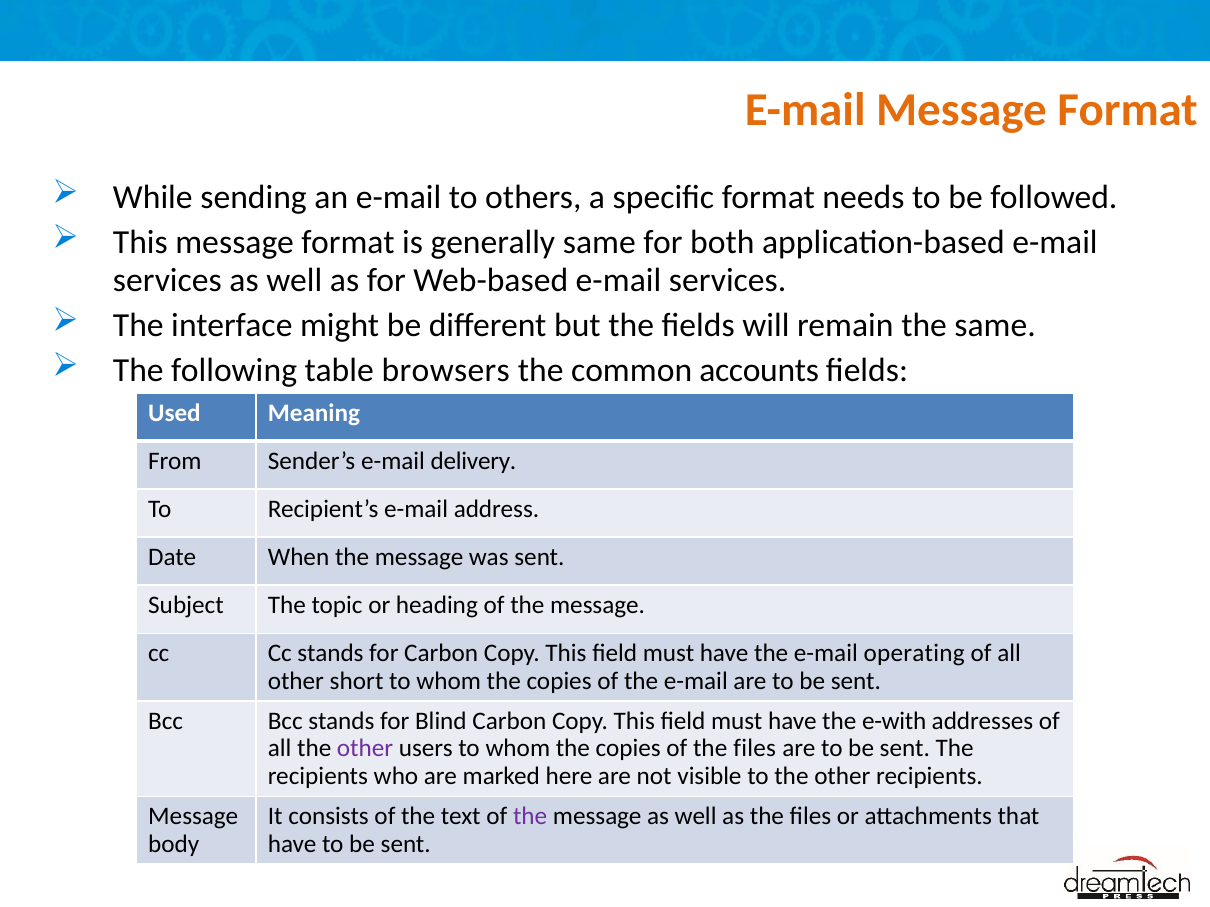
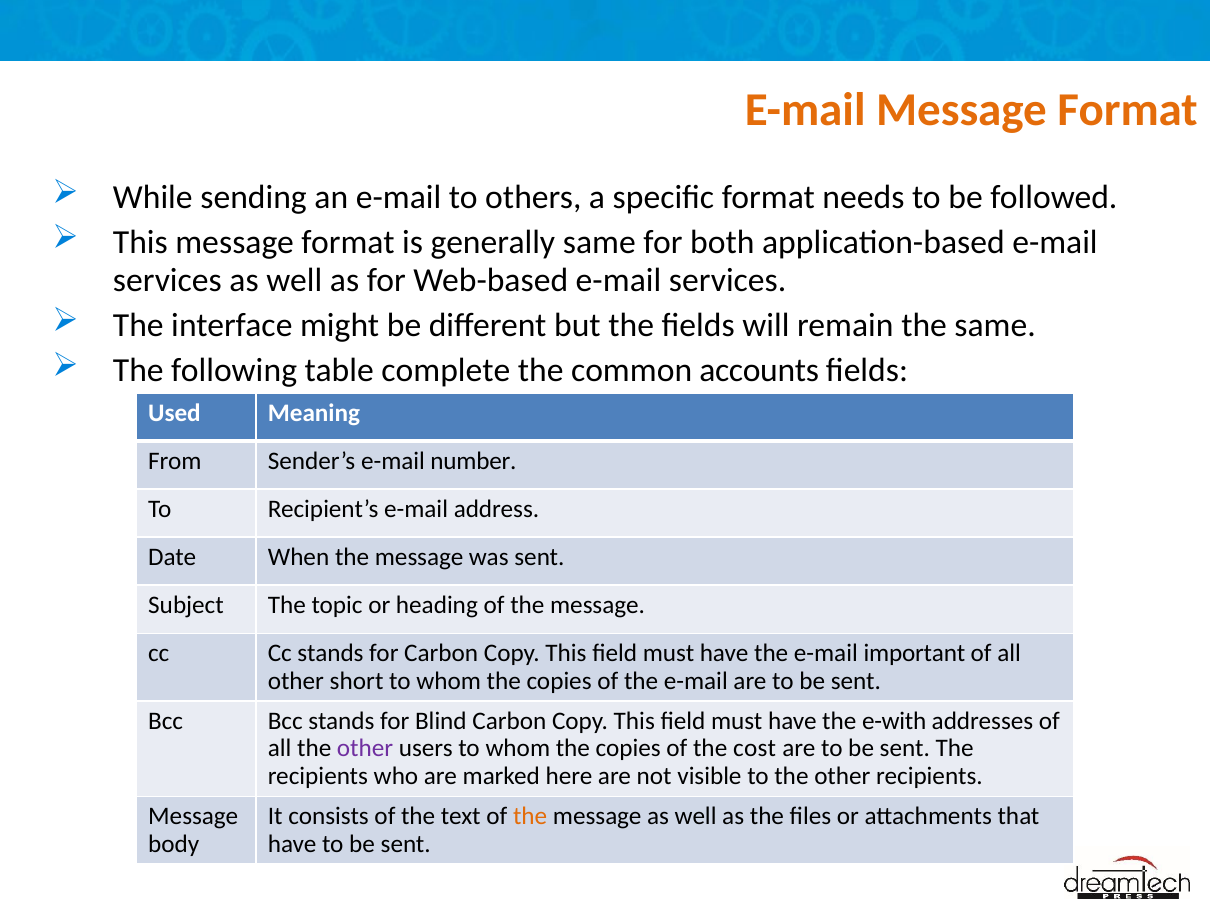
browsers: browsers -> complete
delivery: delivery -> number
operating: operating -> important
of the files: files -> cost
the at (530, 817) colour: purple -> orange
